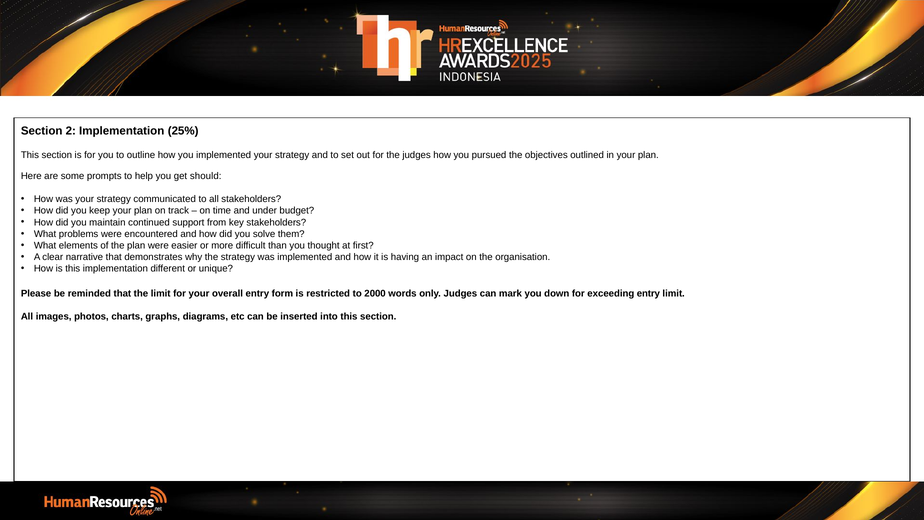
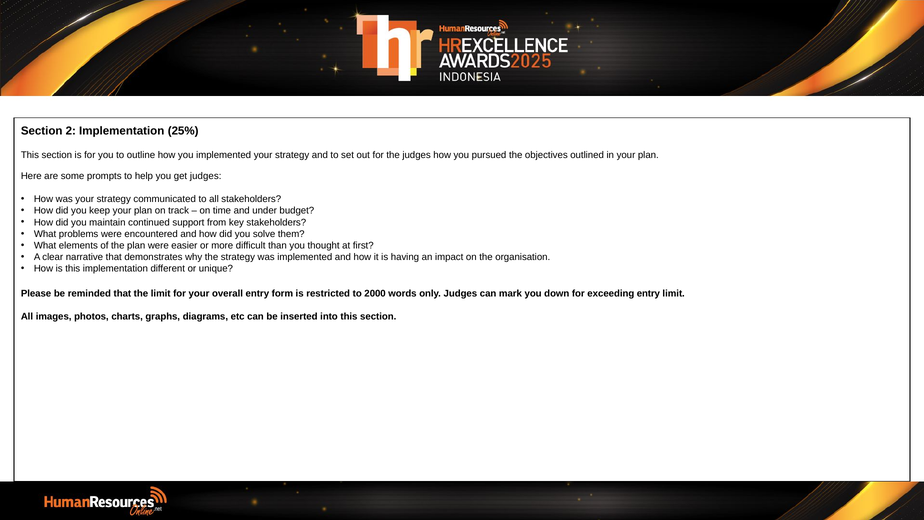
get should: should -> judges
